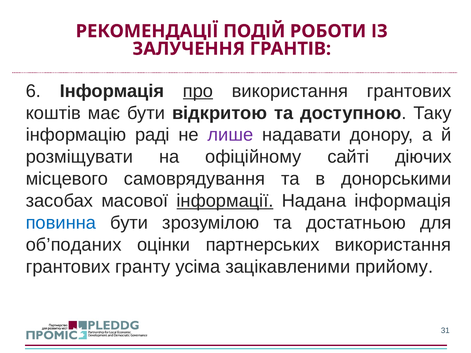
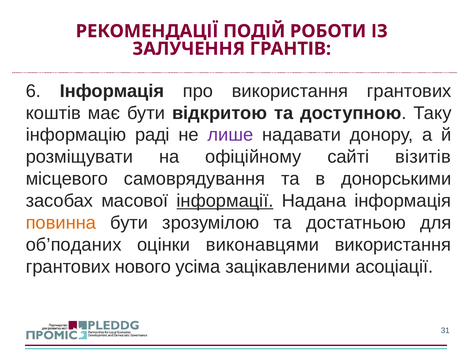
про underline: present -> none
діючих: діючих -> візитів
повинна colour: blue -> orange
партнерських: партнерських -> виконавцями
гранту: гранту -> нового
прийому: прийому -> асоціації
